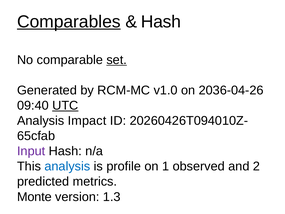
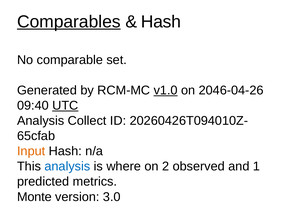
set underline: present -> none
v1.0 underline: none -> present
2036-04-26: 2036-04-26 -> 2046-04-26
Impact: Impact -> Collect
Input colour: purple -> orange
profile: profile -> where
1: 1 -> 2
2: 2 -> 1
1.3: 1.3 -> 3.0
